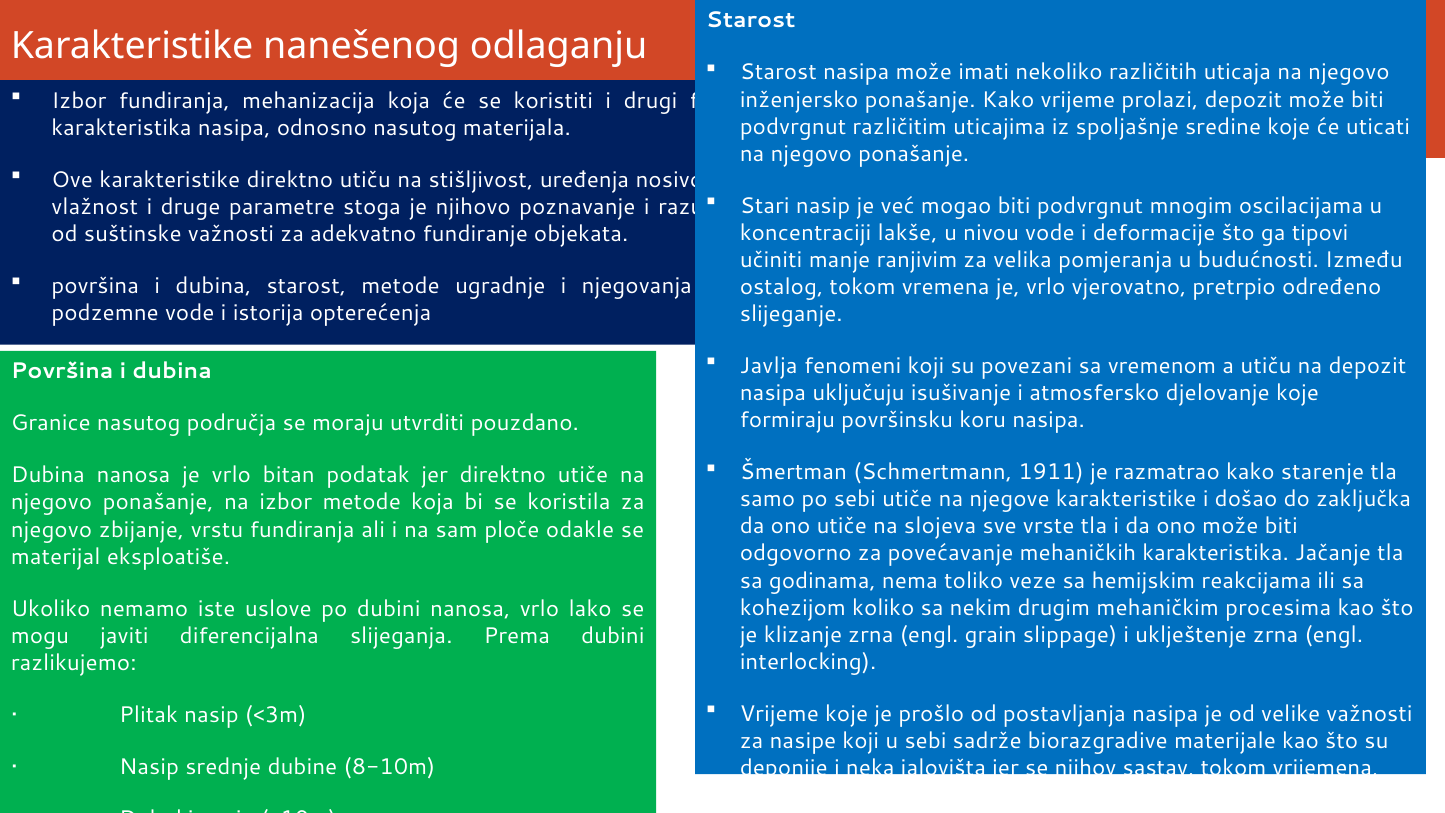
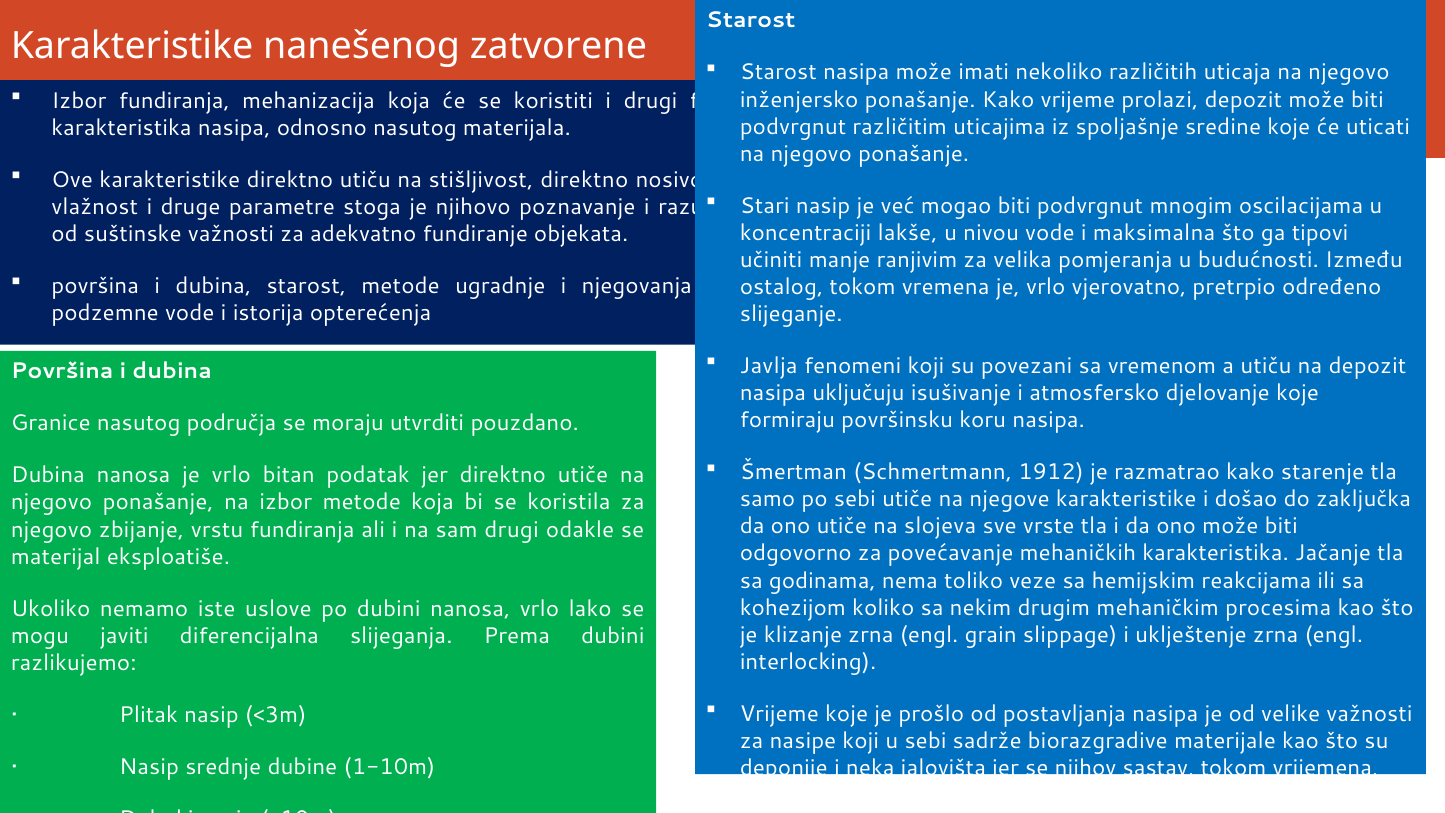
odlaganju: odlaganju -> zatvorene
stišljivost uređenja: uređenja -> direktno
deformacije: deformacije -> maksimalna
1911: 1911 -> 1912
sam ploče: ploče -> drugi
8-10m: 8-10m -> 1-10m
